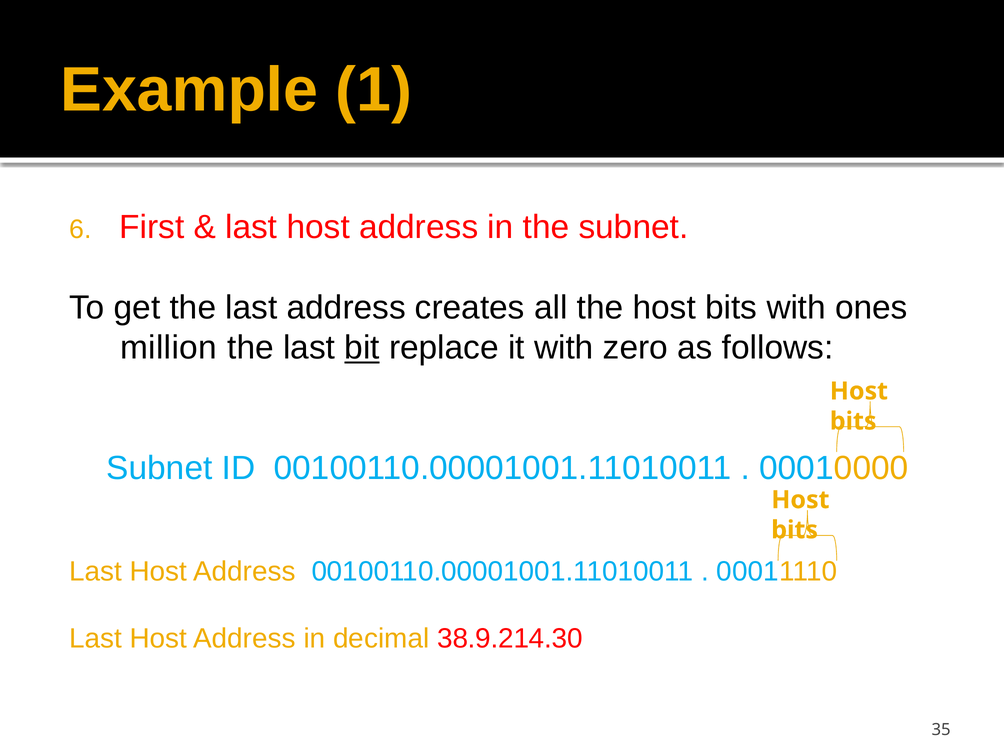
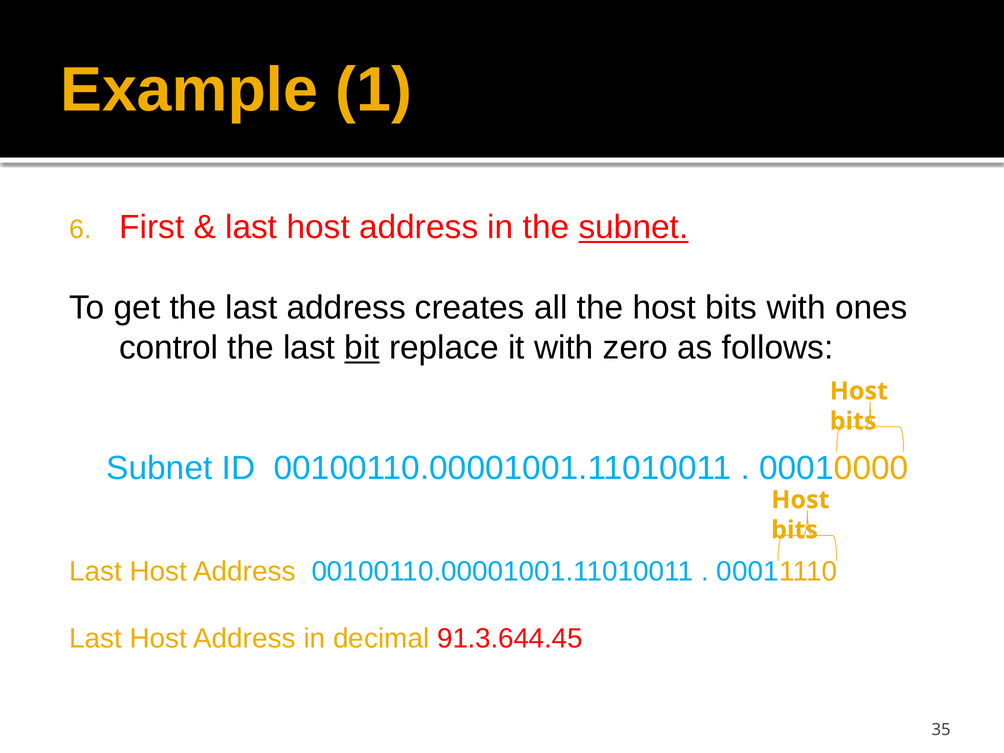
subnet at (633, 227) underline: none -> present
million: million -> control
38.9.214.30: 38.9.214.30 -> 91.3.644.45
